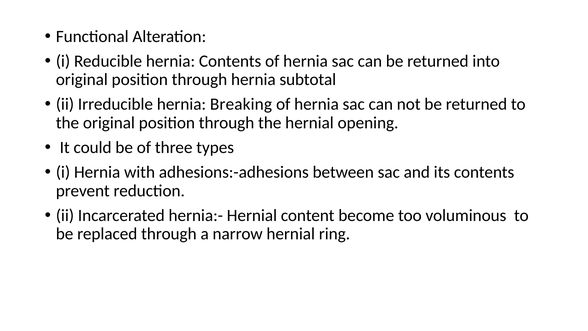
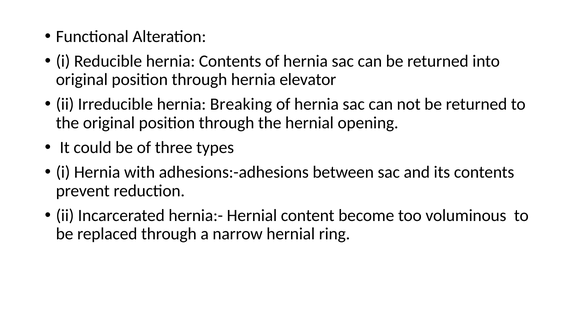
subtotal: subtotal -> elevator
